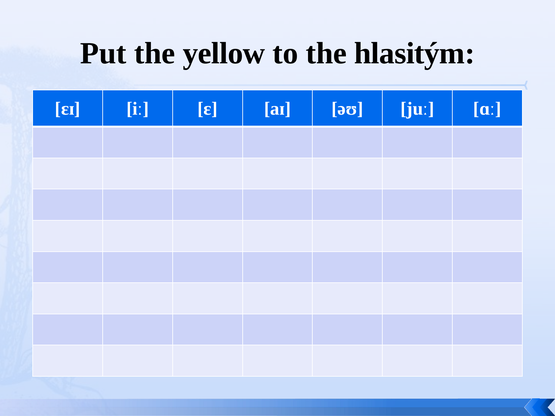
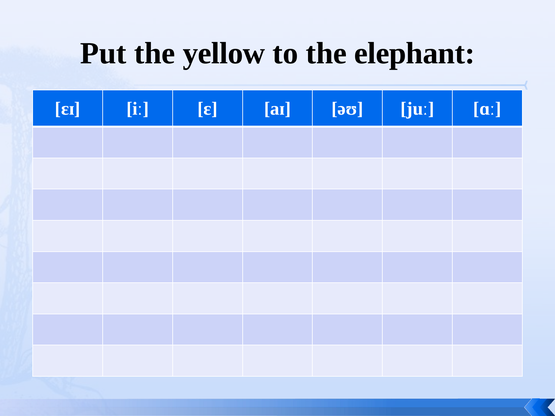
hlasitým: hlasitým -> elephant
